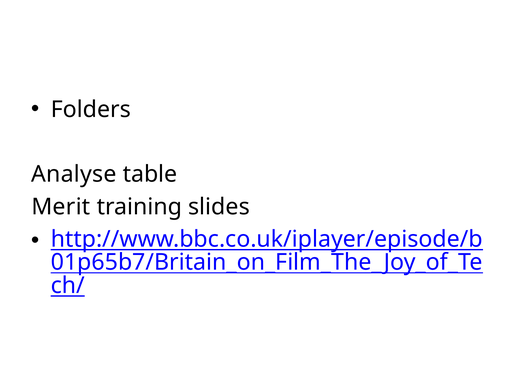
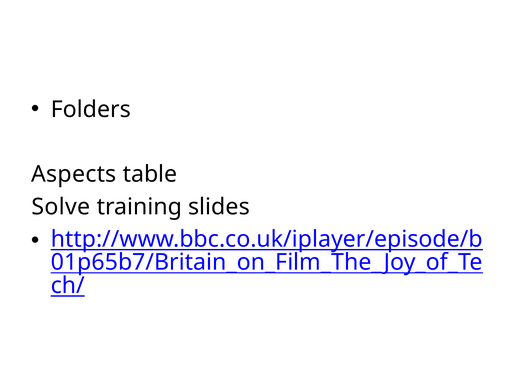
Analyse: Analyse -> Aspects
Merit: Merit -> Solve
